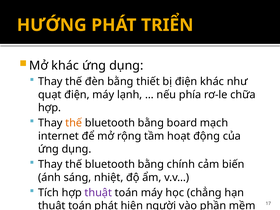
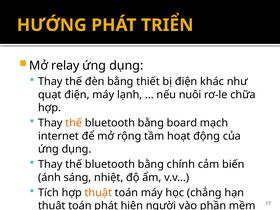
Mở khác: khác -> relay
phía: phía -> nuôi
thuật at (98, 193) colour: purple -> orange
